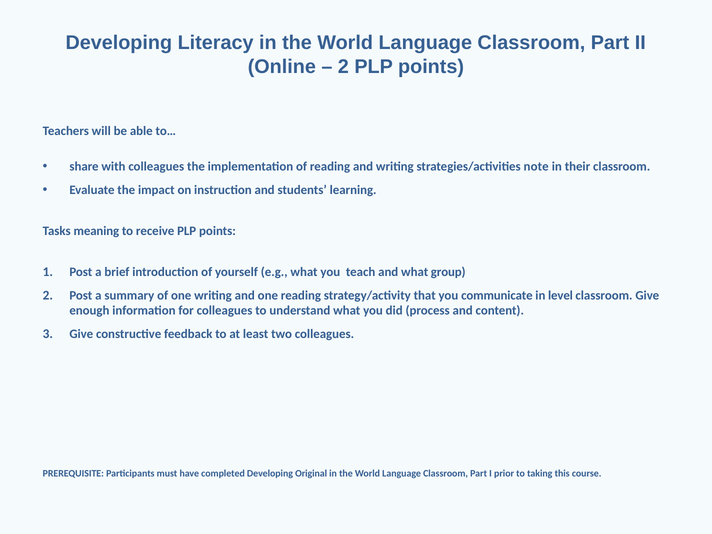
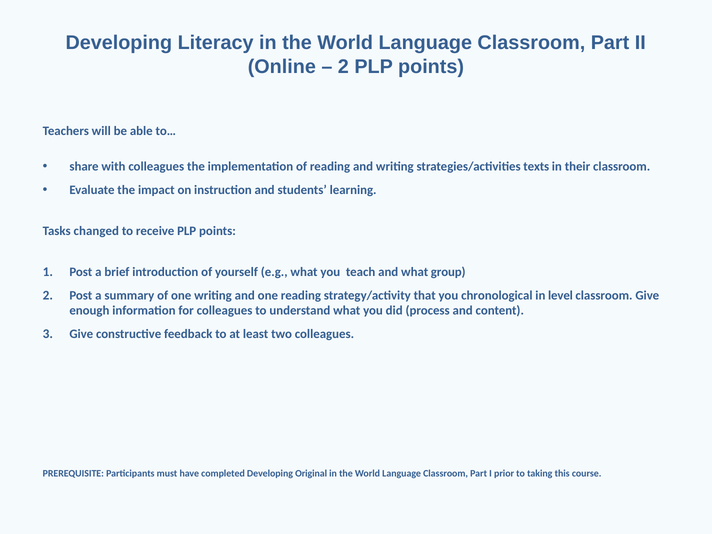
note: note -> texts
meaning: meaning -> changed
communicate: communicate -> chronological
